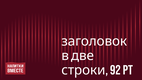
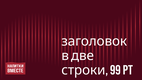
92: 92 -> 99
